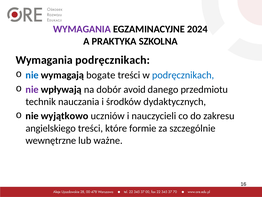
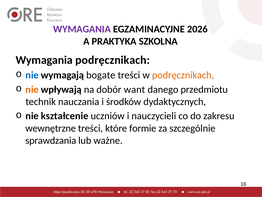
2024: 2024 -> 2026
podręcznikach at (183, 75) colour: blue -> orange
nie at (32, 89) colour: purple -> orange
avoid: avoid -> want
wyjątkowo: wyjątkowo -> kształcenie
angielskiego: angielskiego -> wewnętrzne
wewnętrzne: wewnętrzne -> sprawdzania
